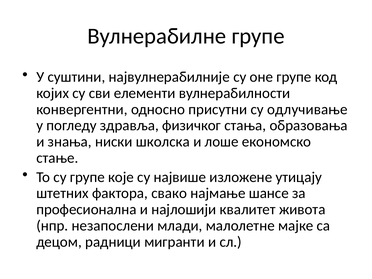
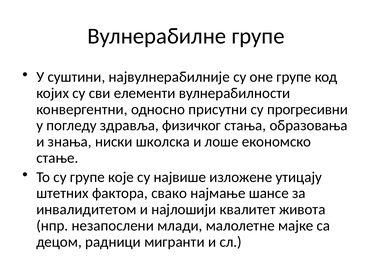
одлучивање: одлучивање -> прогресивни
професионална: професионална -> инвалидитетом
